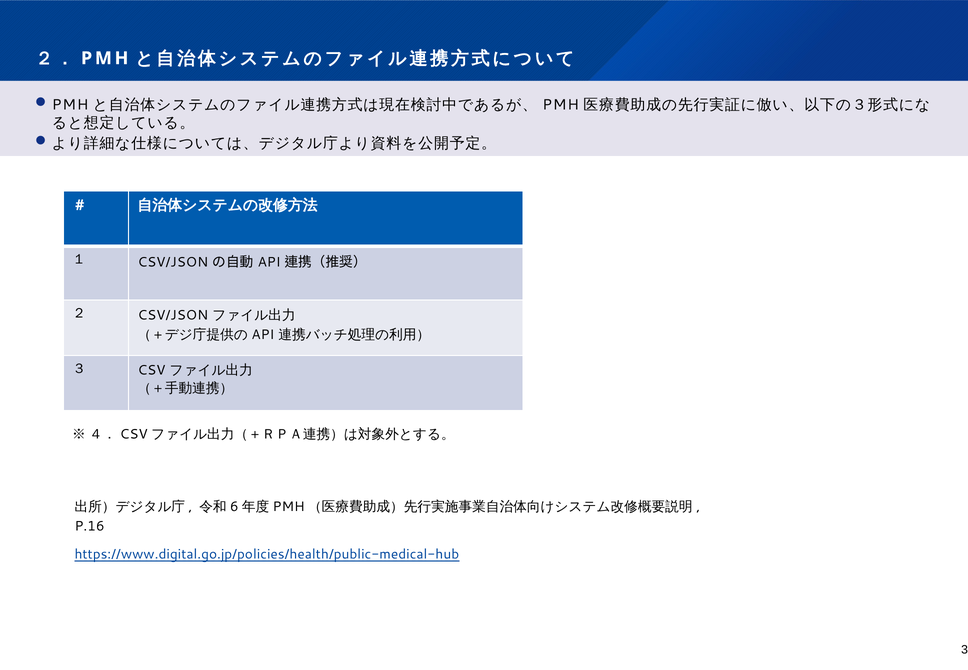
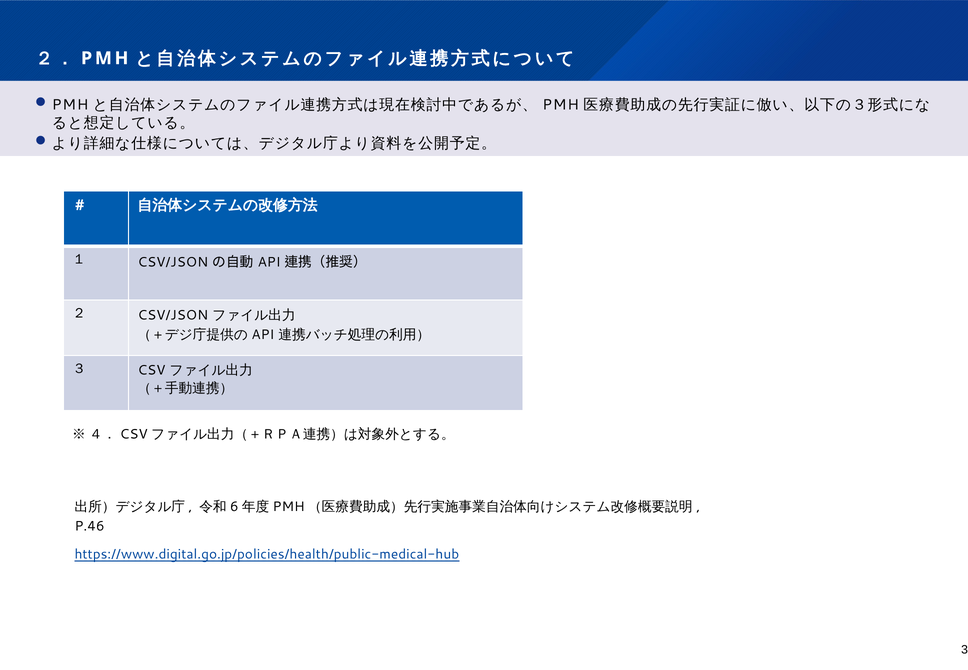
P.16: P.16 -> P.46
